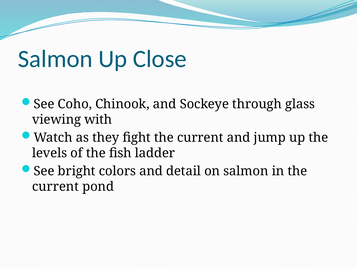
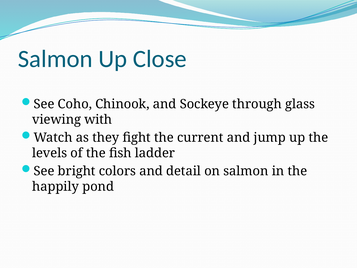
current at (55, 186): current -> happily
